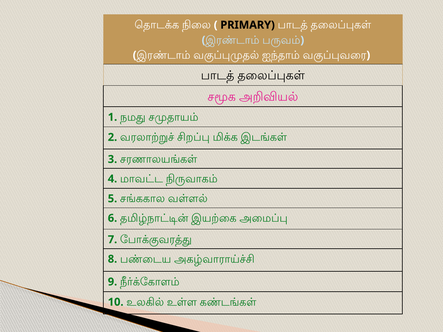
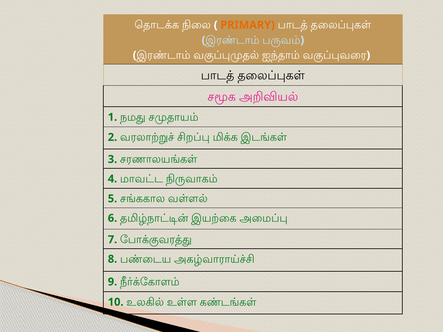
PRIMARY colour: black -> orange
